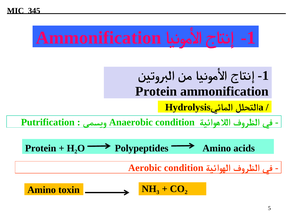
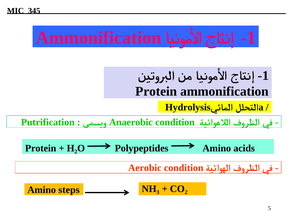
toxin: toxin -> steps
